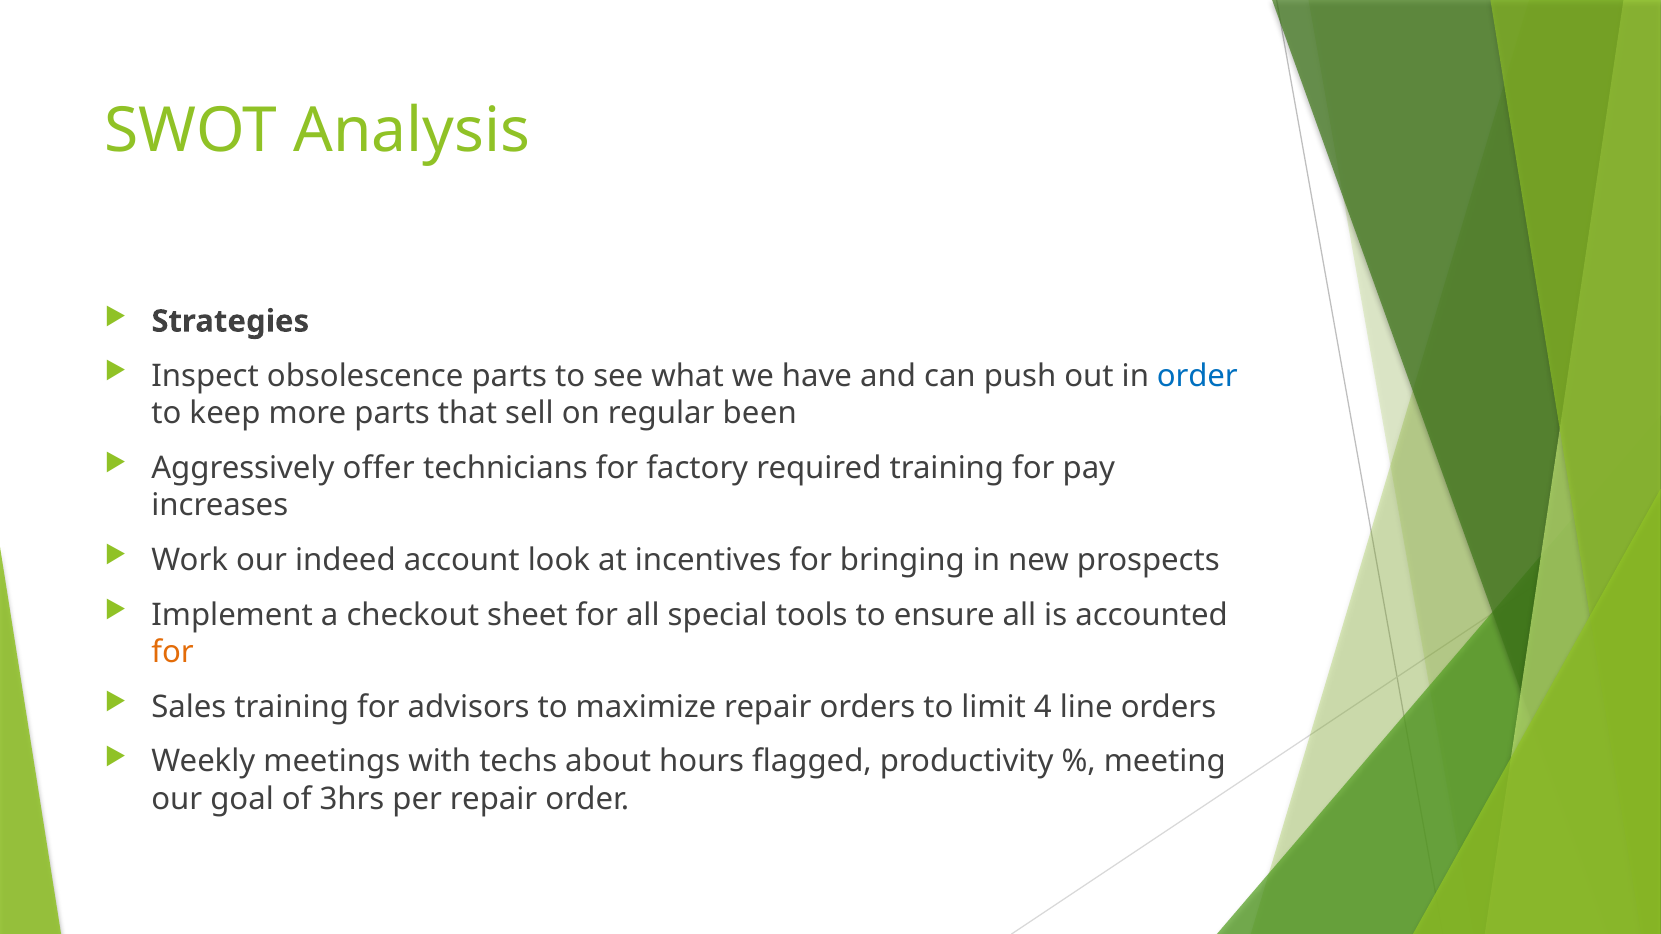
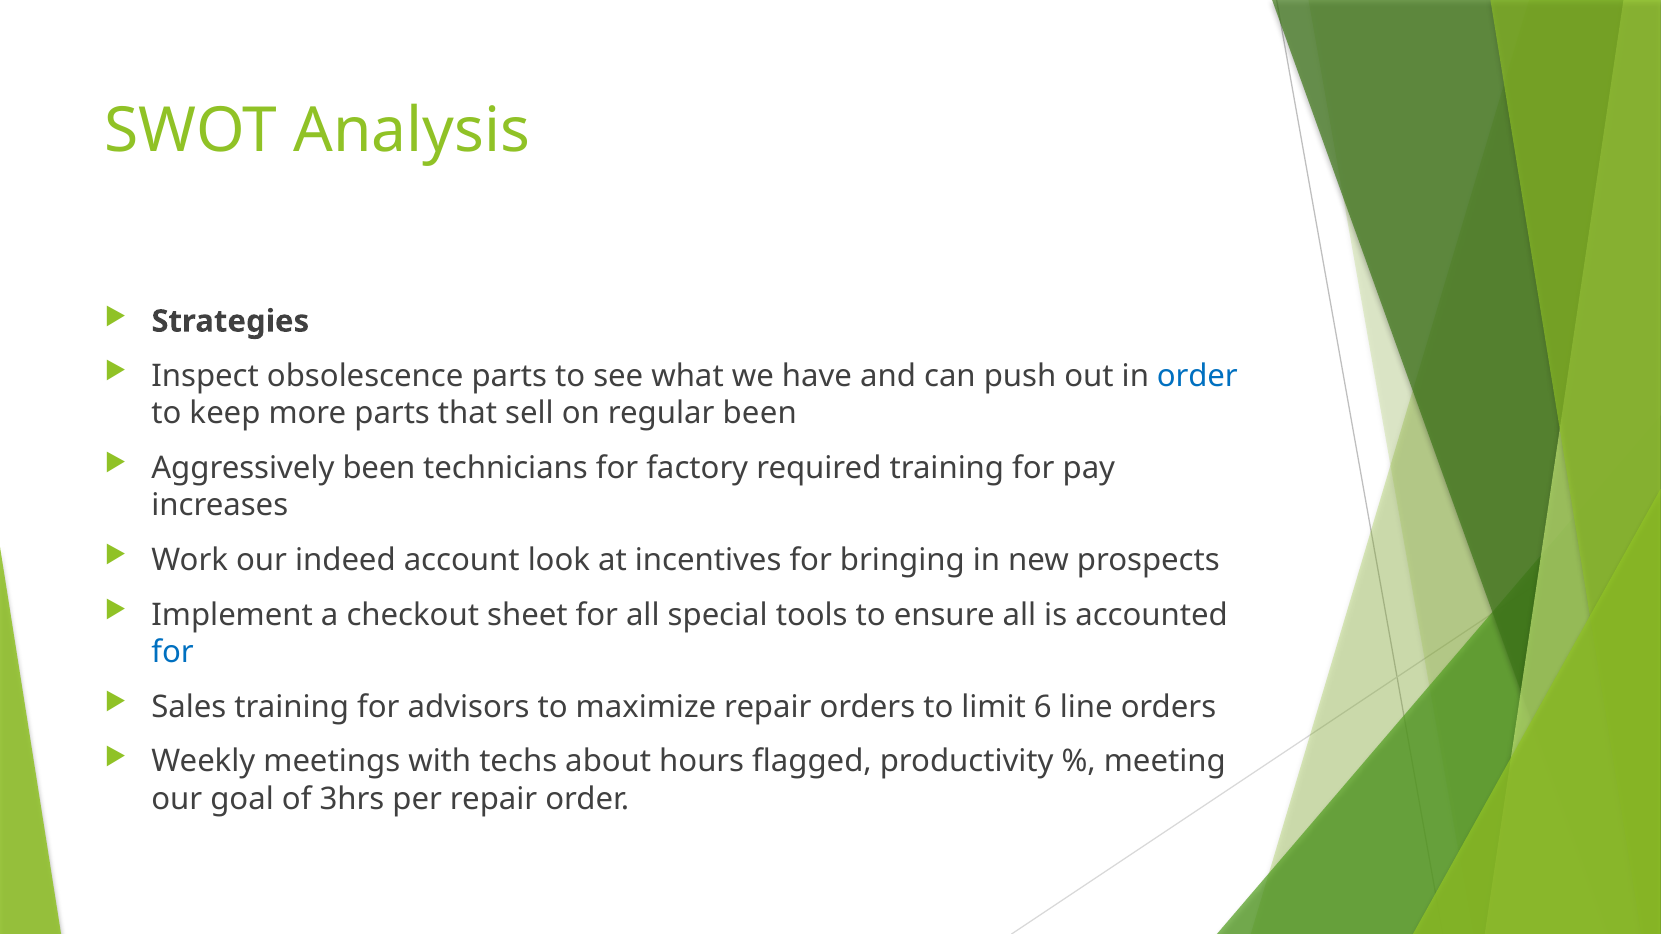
Aggressively offer: offer -> been
for at (173, 652) colour: orange -> blue
4: 4 -> 6
